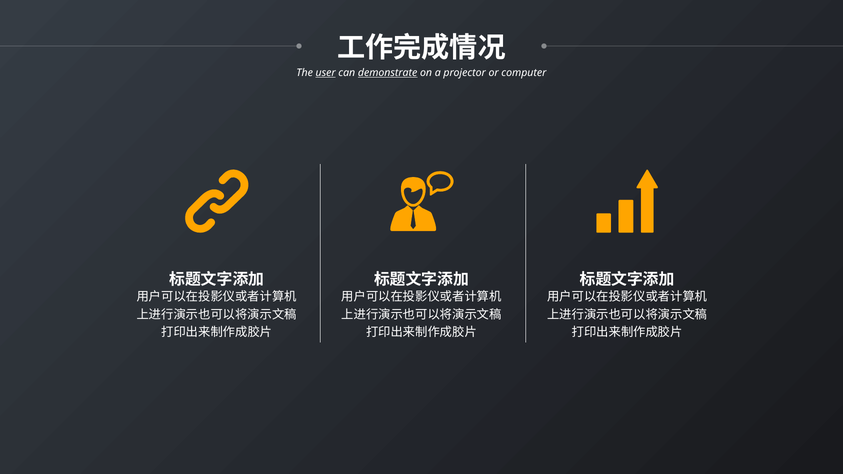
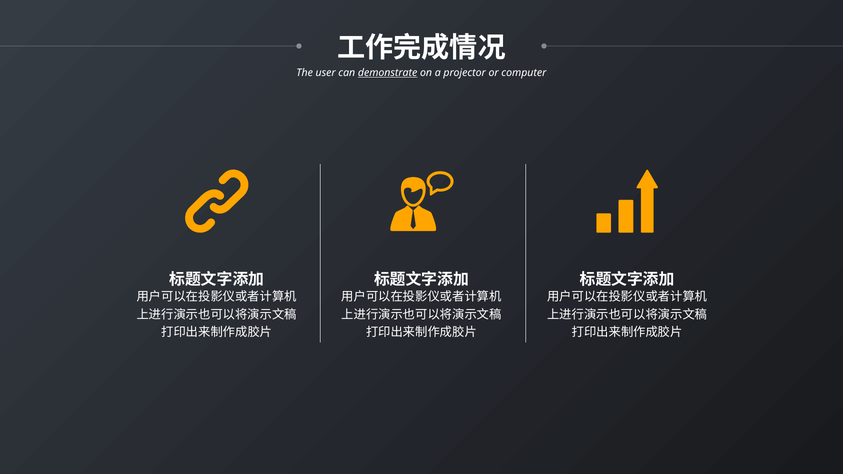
user underline: present -> none
